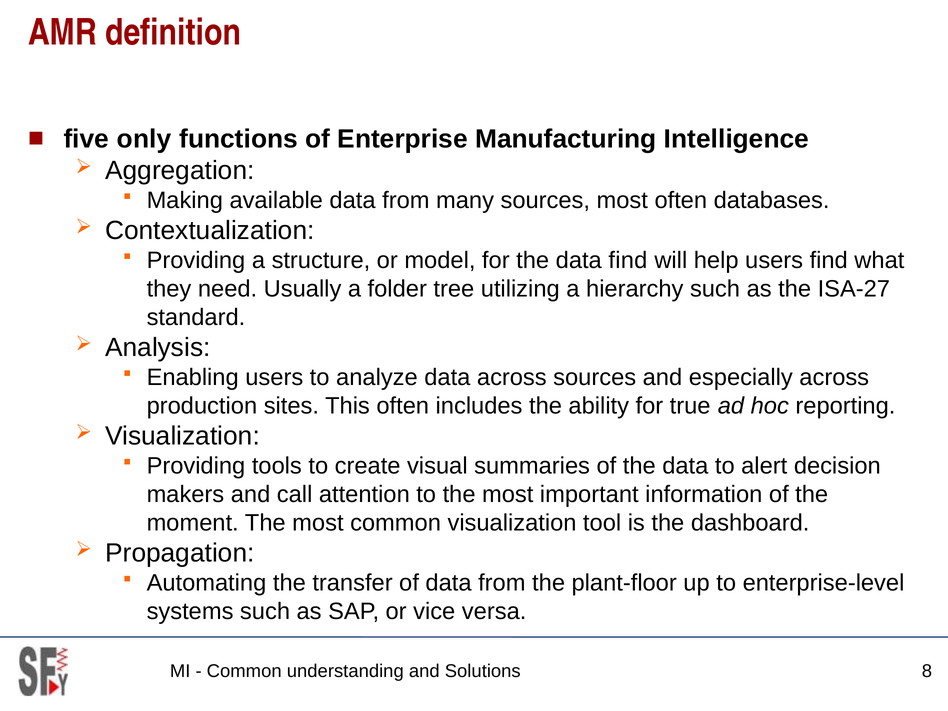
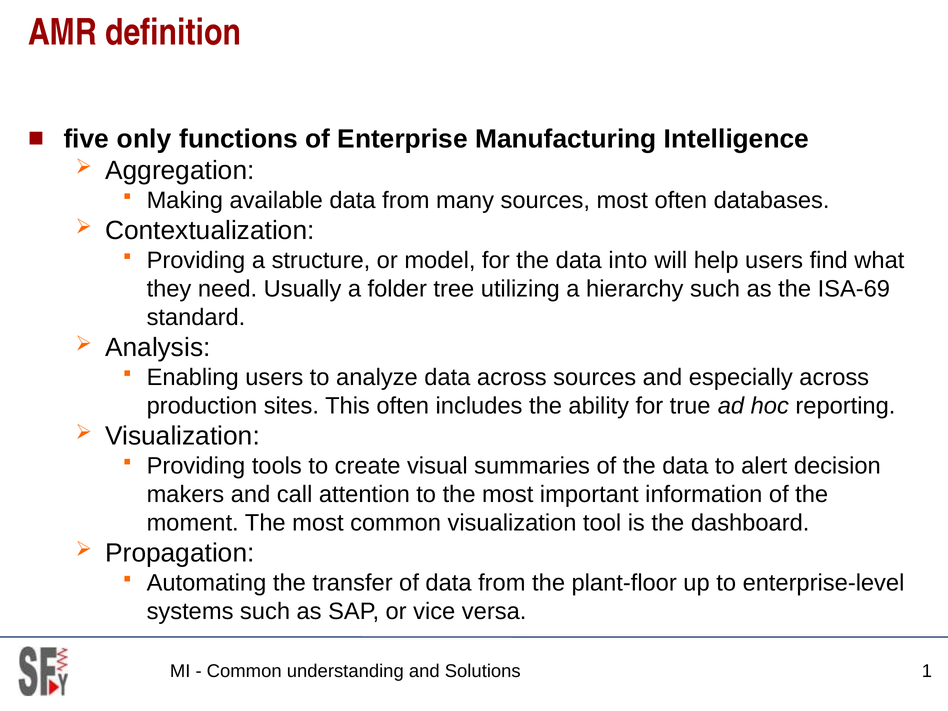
data find: find -> into
ISA-27: ISA-27 -> ISA-69
8: 8 -> 1
